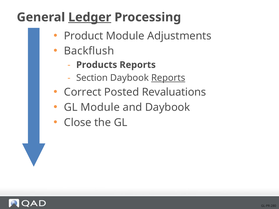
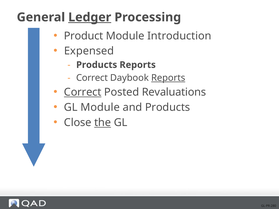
Adjustments: Adjustments -> Introduction
Backflush: Backflush -> Expensed
Section at (92, 78): Section -> Correct
Correct at (83, 92) underline: none -> present
and Daybook: Daybook -> Products
the underline: none -> present
